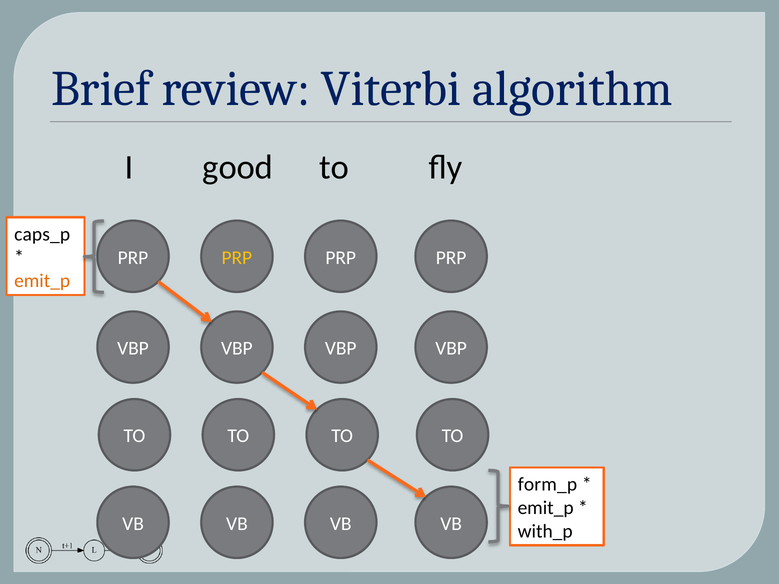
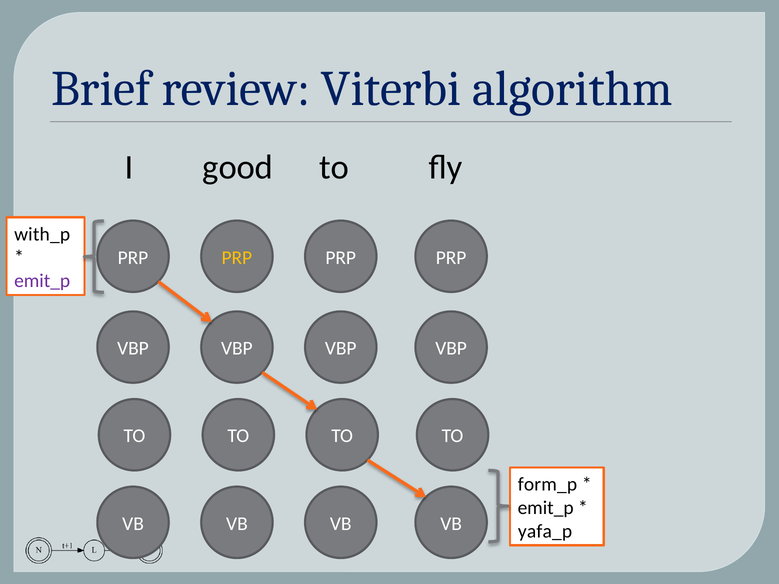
caps_p: caps_p -> with_p
emit_p at (42, 281) colour: orange -> purple
with_p: with_p -> yafa_p
